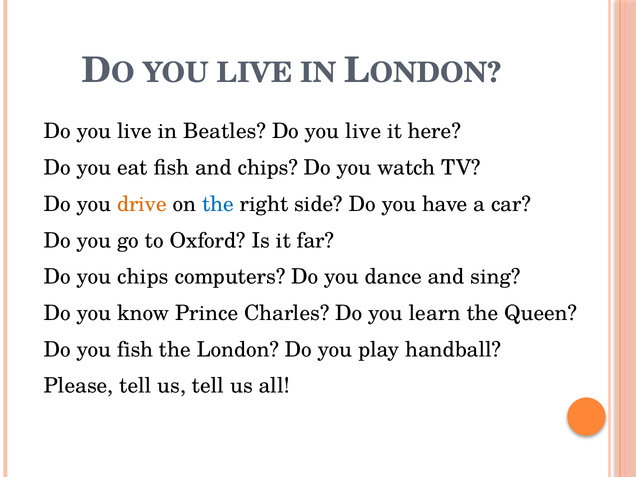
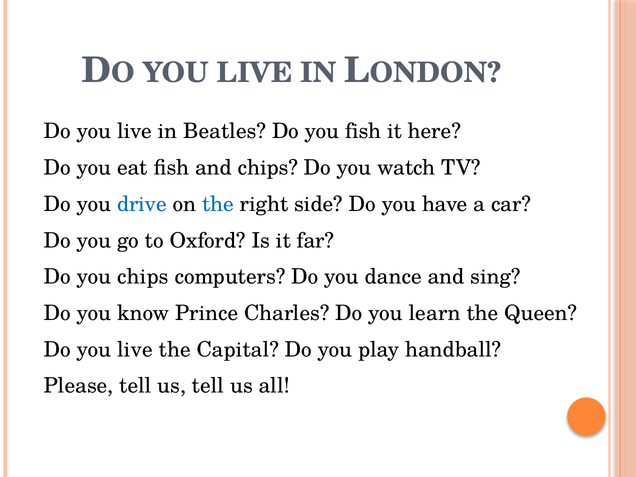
live at (363, 131): live -> fish
drive colour: orange -> blue
fish at (135, 350): fish -> live
London: London -> Capital
